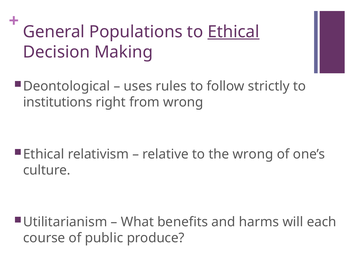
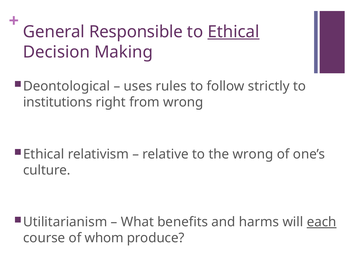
Populations: Populations -> Responsible
each underline: none -> present
public: public -> whom
